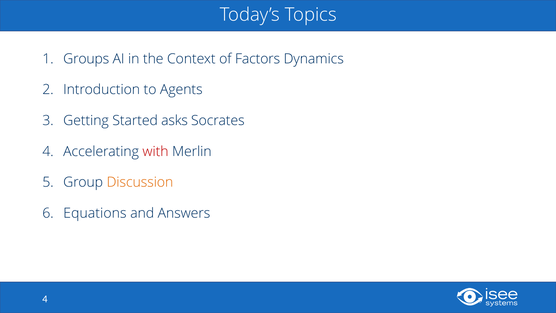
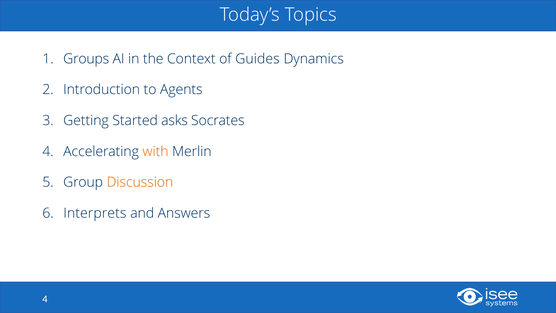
Factors: Factors -> Guides
with colour: red -> orange
Equations: Equations -> Interprets
